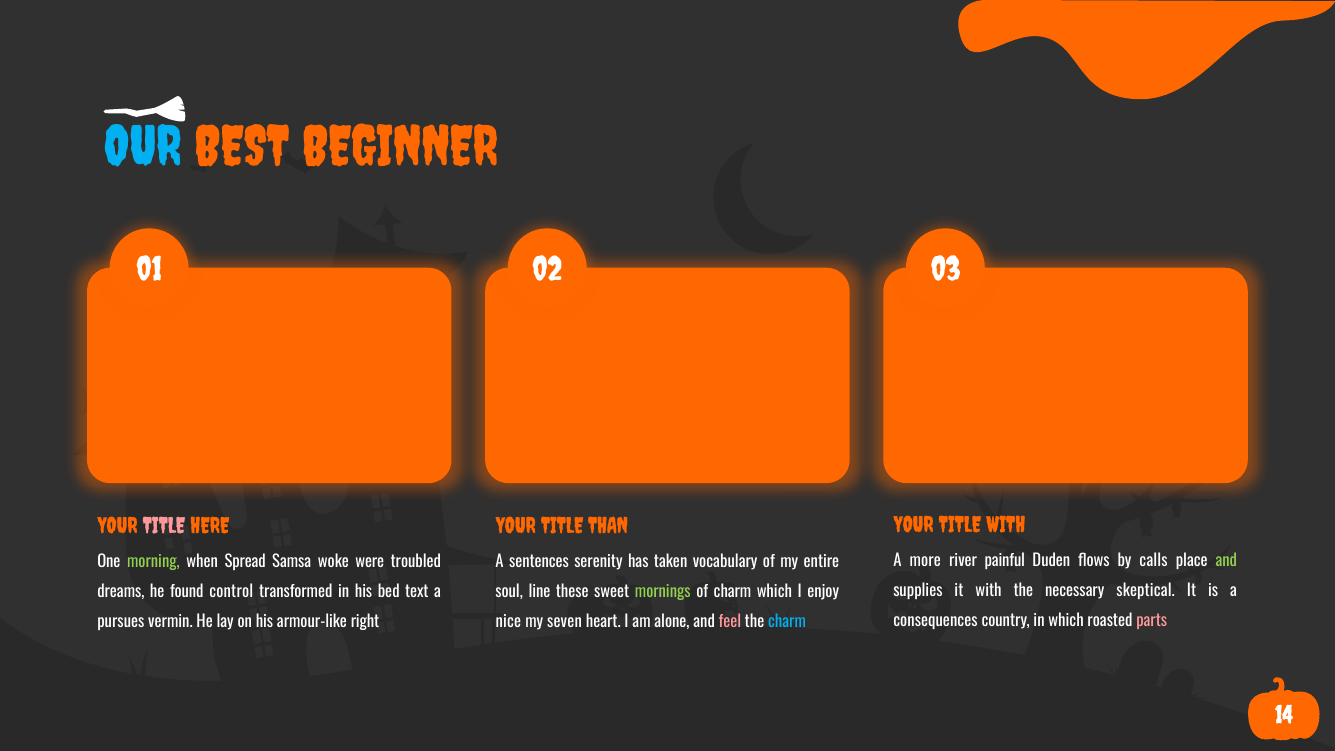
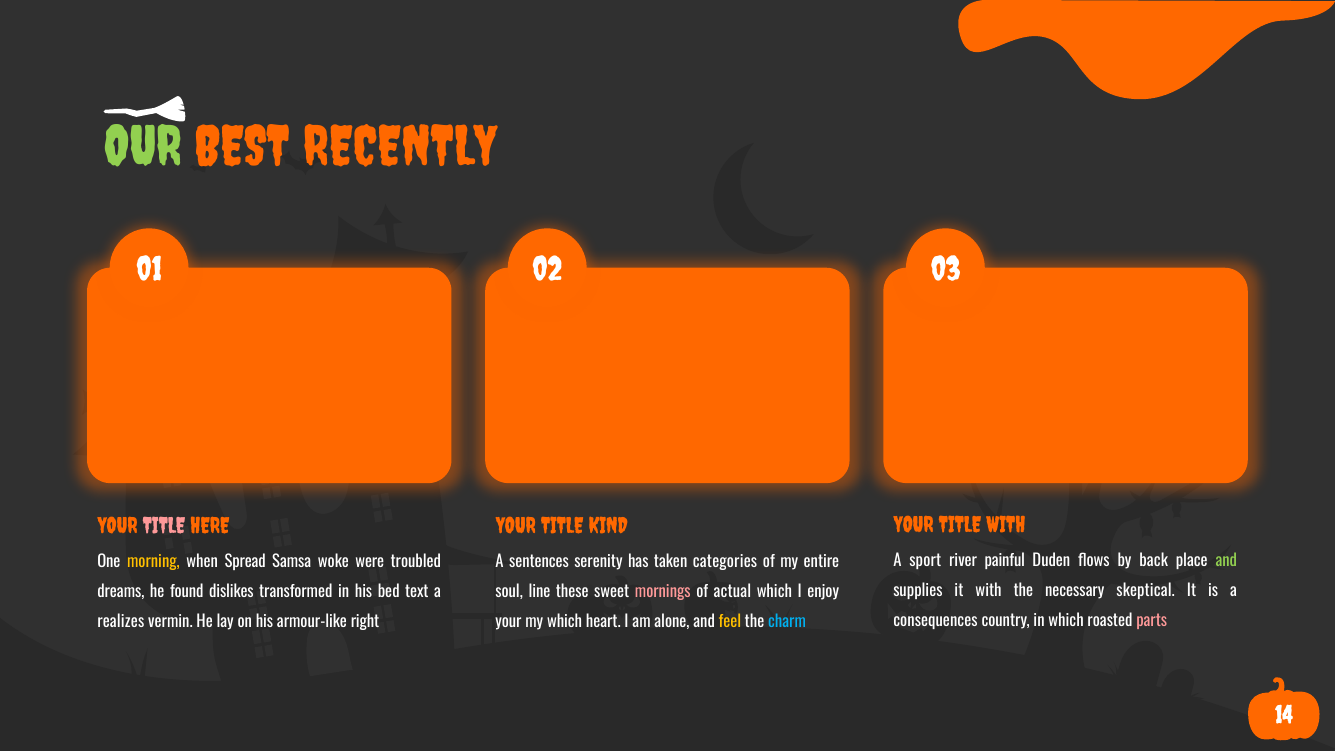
OUR colour: light blue -> light green
BEGINNER: BEGINNER -> RECENTLY
THAN: THAN -> KIND
more: more -> sport
calls: calls -> back
morning colour: light green -> yellow
vocabulary: vocabulary -> categories
control: control -> dislikes
mornings colour: light green -> pink
of charm: charm -> actual
pursues: pursues -> realizes
nice at (508, 622): nice -> your
my seven: seven -> which
feel colour: pink -> yellow
